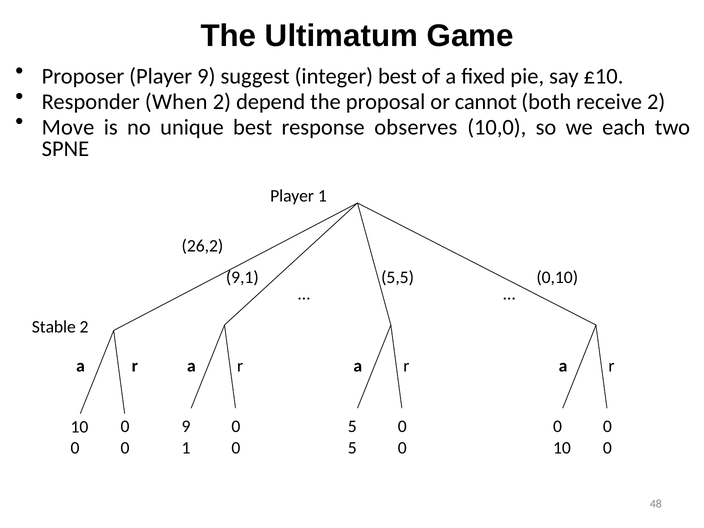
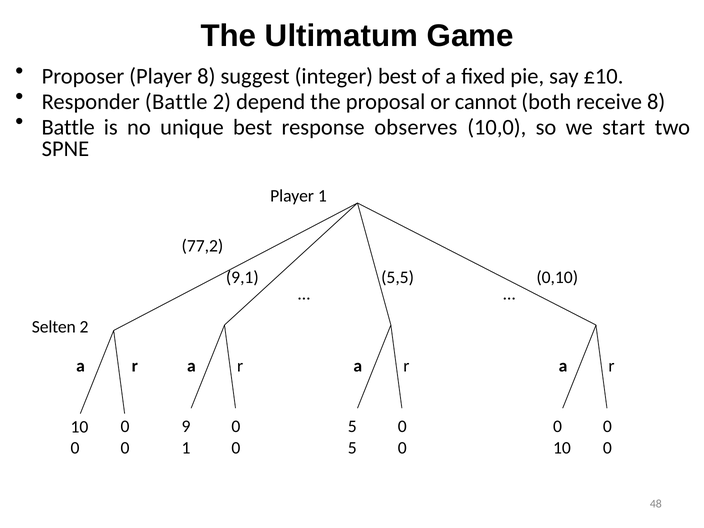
Player 9: 9 -> 8
Responder When: When -> Battle
receive 2: 2 -> 8
Move at (68, 127): Move -> Battle
each: each -> start
26,2: 26,2 -> 77,2
Stable: Stable -> Selten
